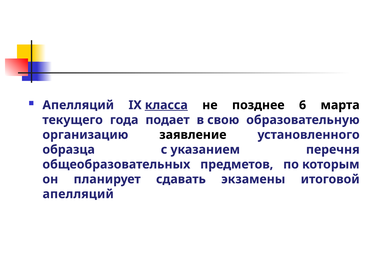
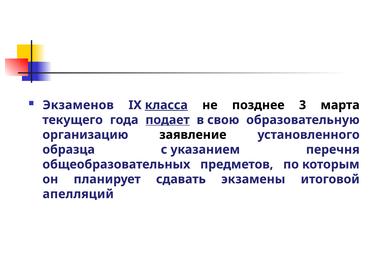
Апелляций at (78, 105): Апелляций -> Экзаменов
6: 6 -> 3
подает underline: none -> present
